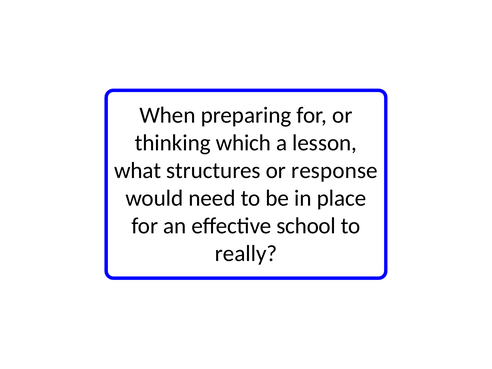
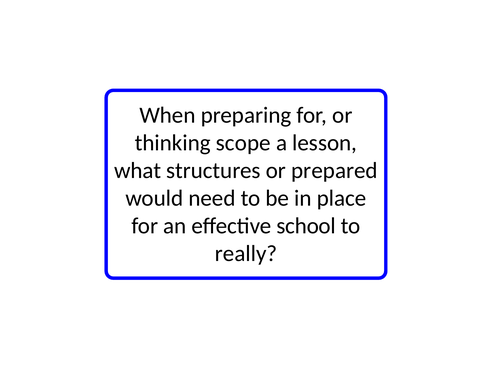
which: which -> scope
response: response -> prepared
